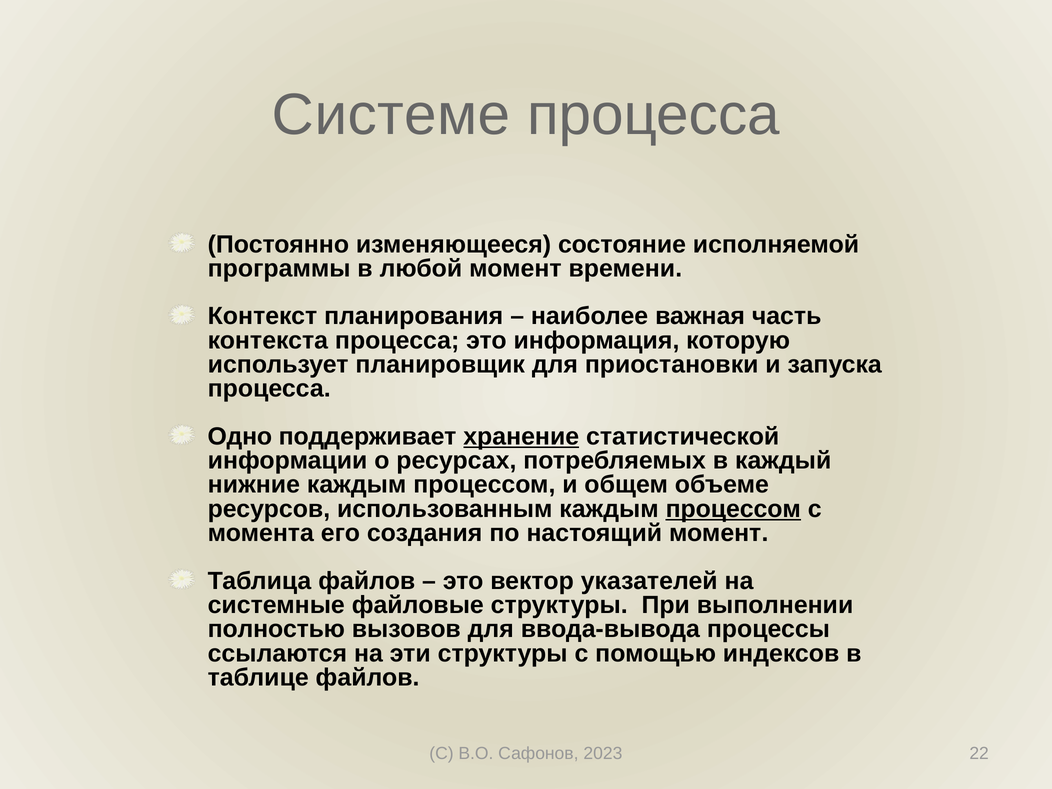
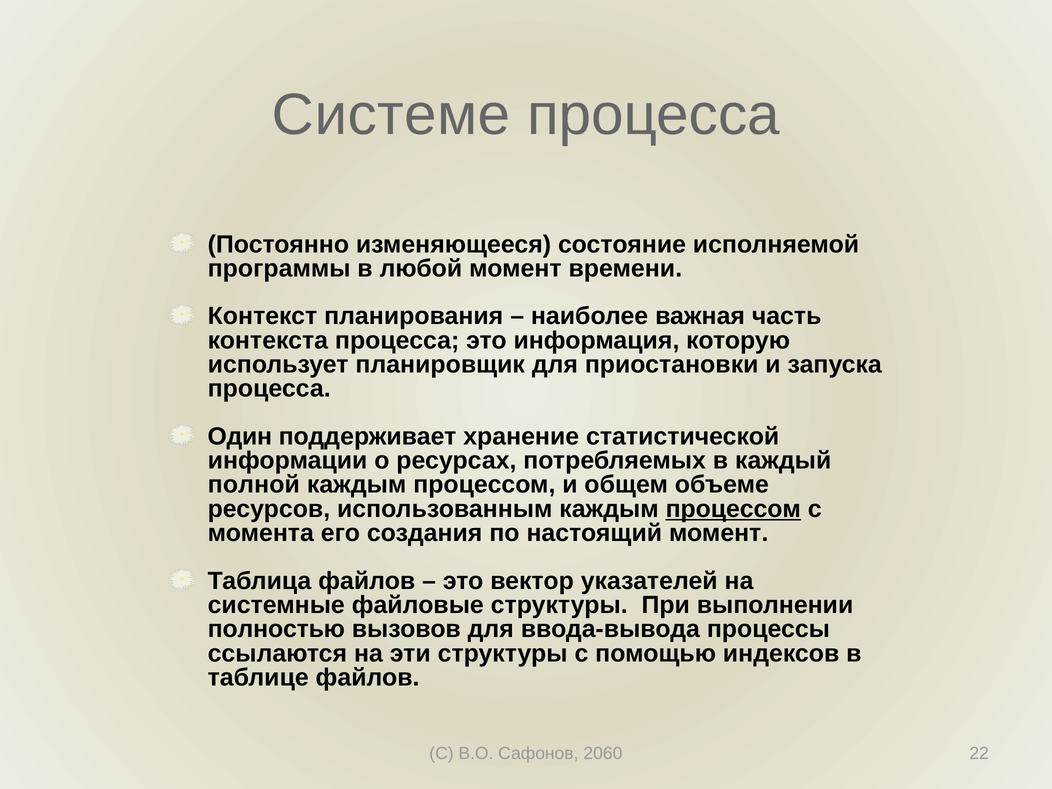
Одно: Одно -> Один
хранение underline: present -> none
нижние: нижние -> полной
2023: 2023 -> 2060
